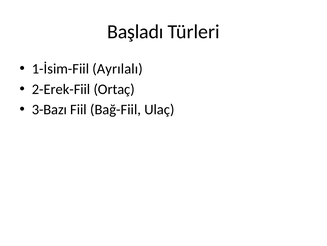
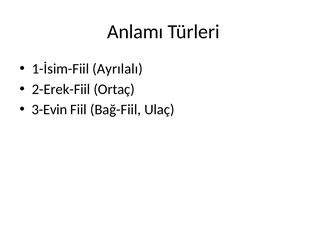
Başladı: Başladı -> Anlamı
3-Bazı: 3-Bazı -> 3-Evin
